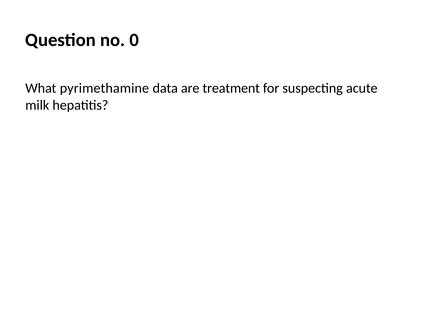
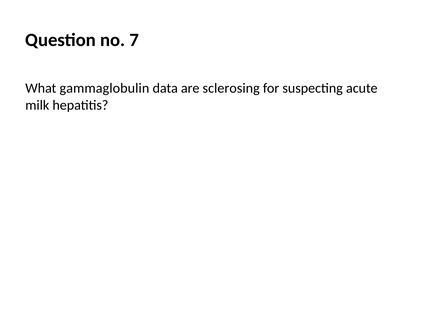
0: 0 -> 7
pyrimethamine: pyrimethamine -> gammaglobulin
treatment: treatment -> sclerosing
